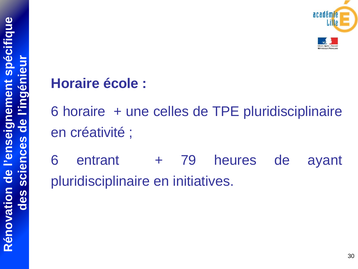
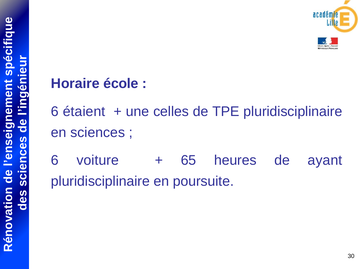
6 horaire: horaire -> étaient
créativité: créativité -> sciences
entrant: entrant -> voiture
79: 79 -> 65
initiatives: initiatives -> poursuite
